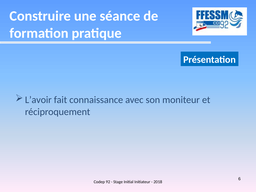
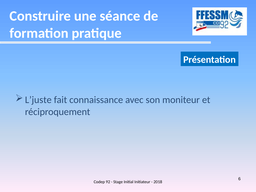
L’avoir: L’avoir -> L’juste
